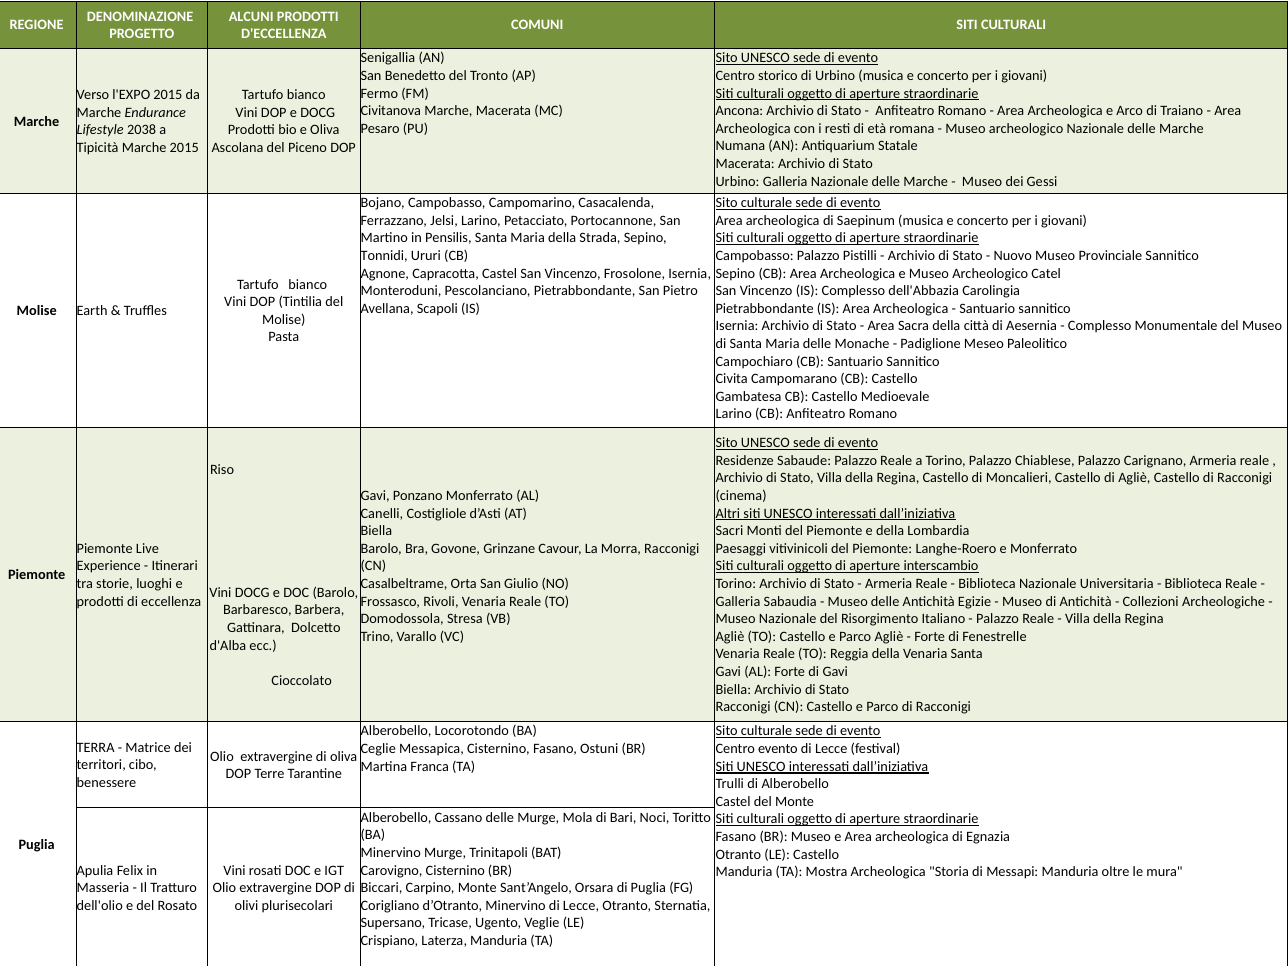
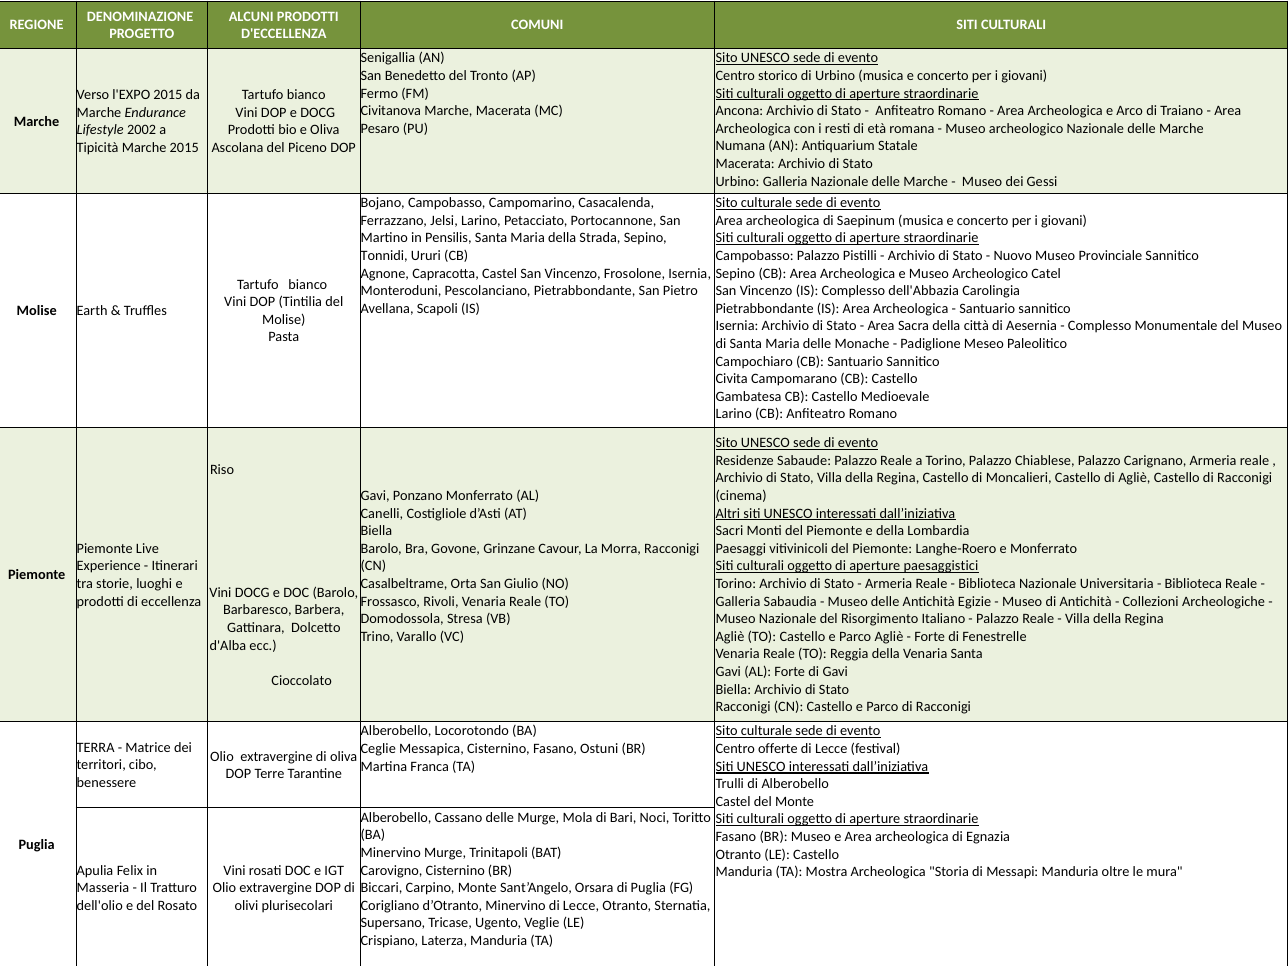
2038: 2038 -> 2002
interscambio: interscambio -> paesaggistici
Centro evento: evento -> offerte
